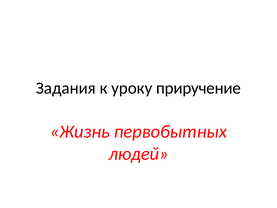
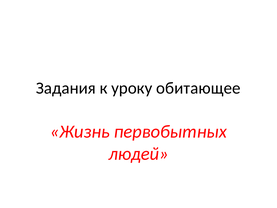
приручение: приручение -> обитающее
